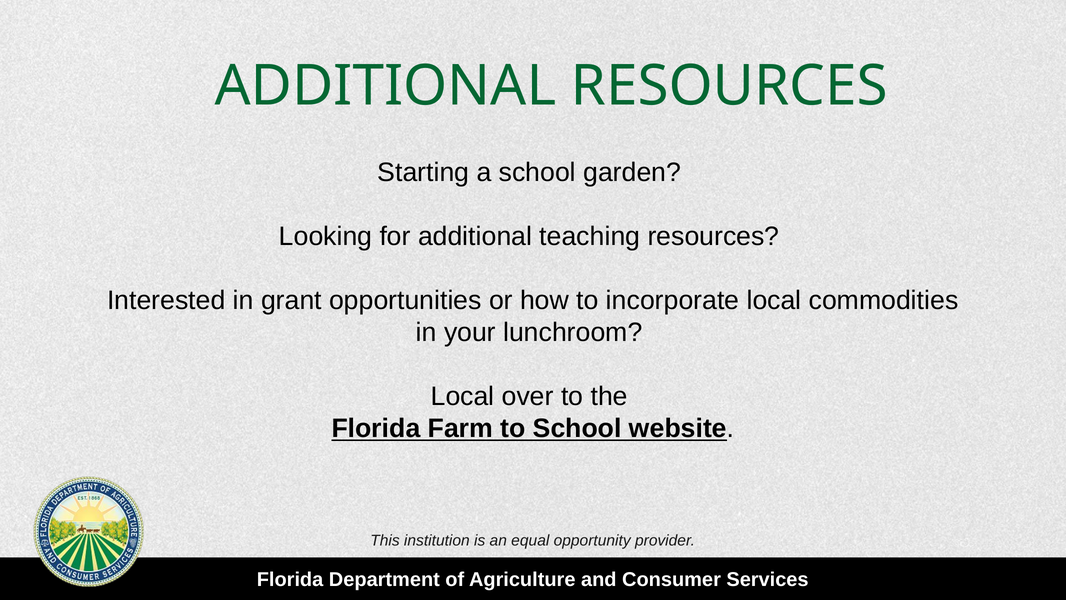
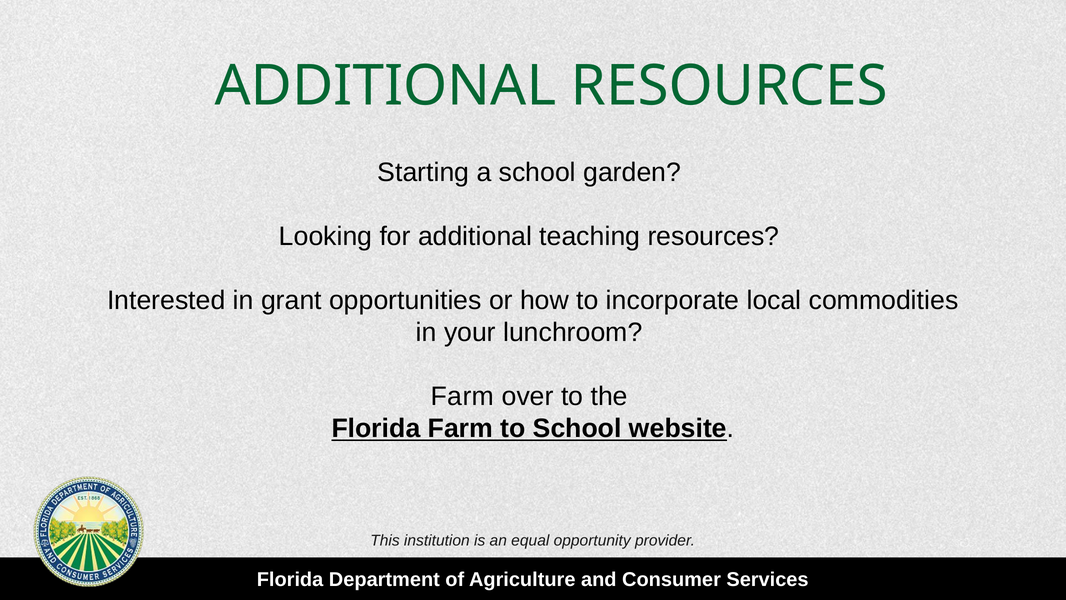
Local at (463, 396): Local -> Farm
